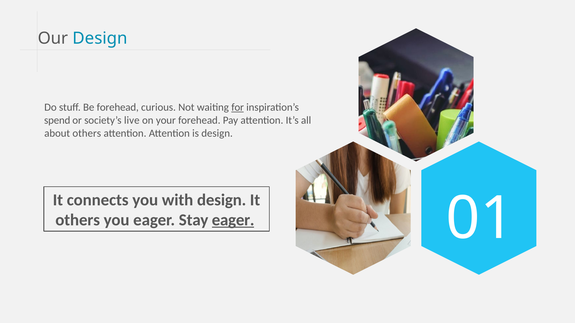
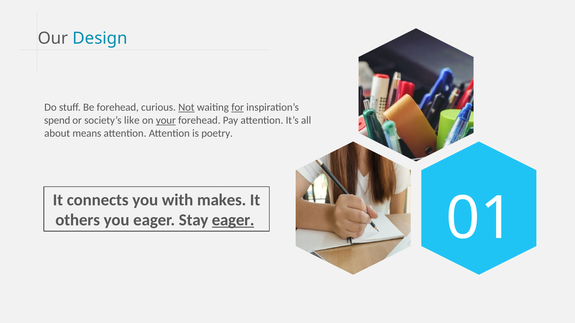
Not underline: none -> present
live: live -> like
your underline: none -> present
about others: others -> means
is design: design -> poetry
with design: design -> makes
